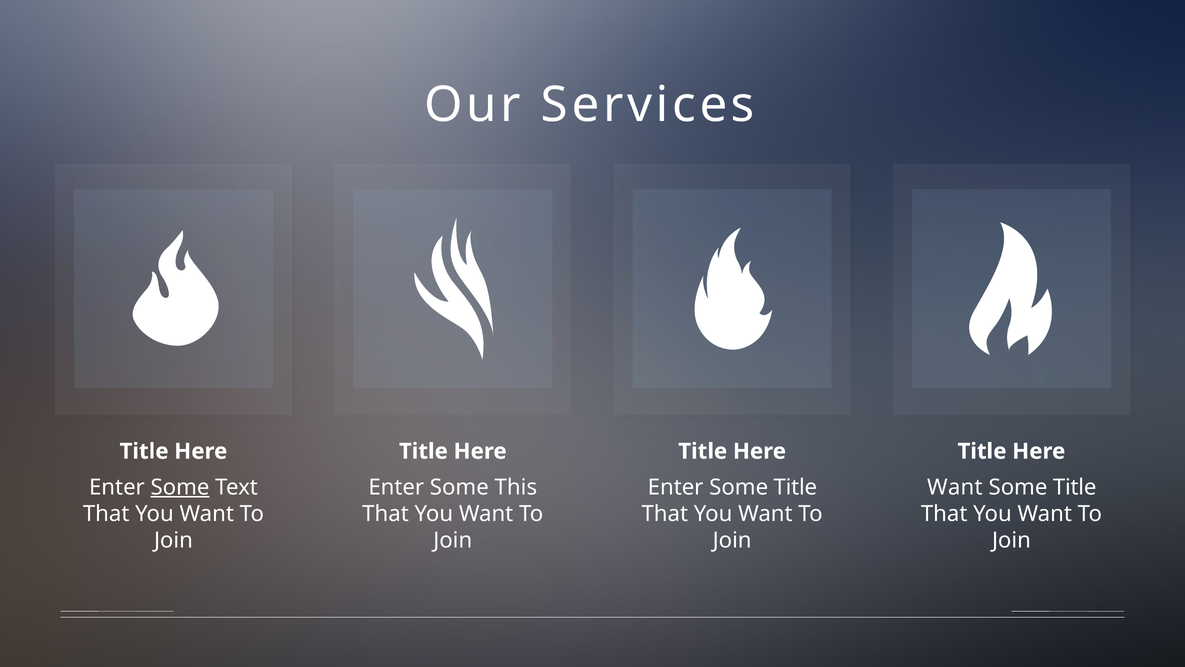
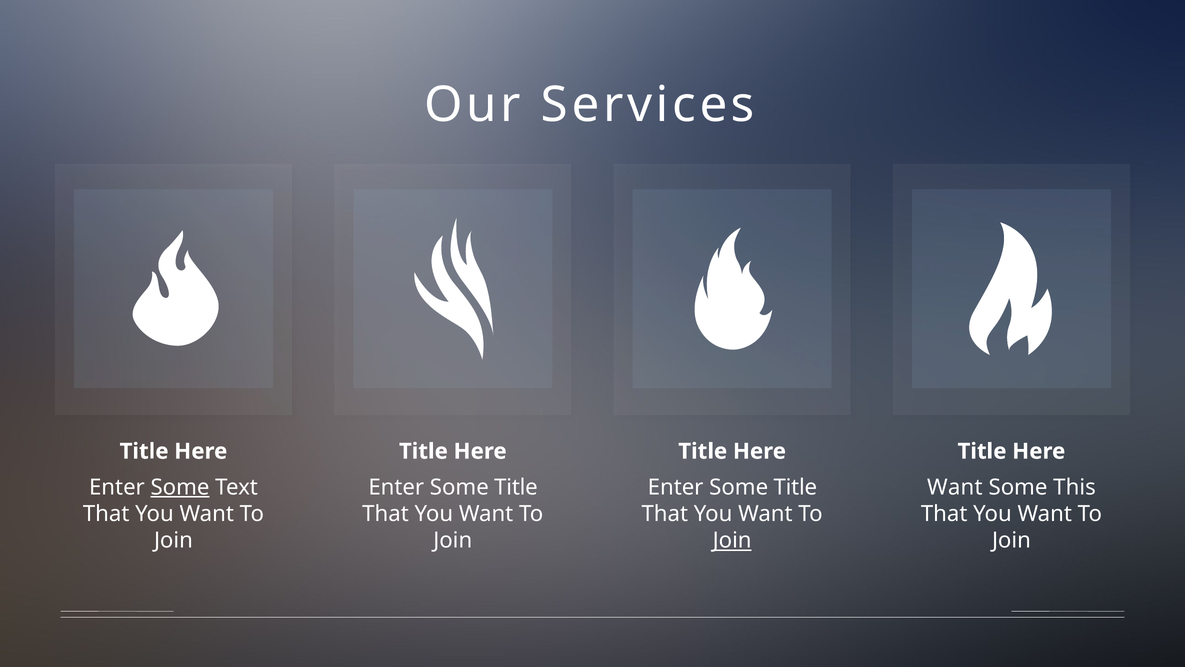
This at (516, 487): This -> Title
Title at (1075, 487): Title -> This
Join at (732, 540) underline: none -> present
